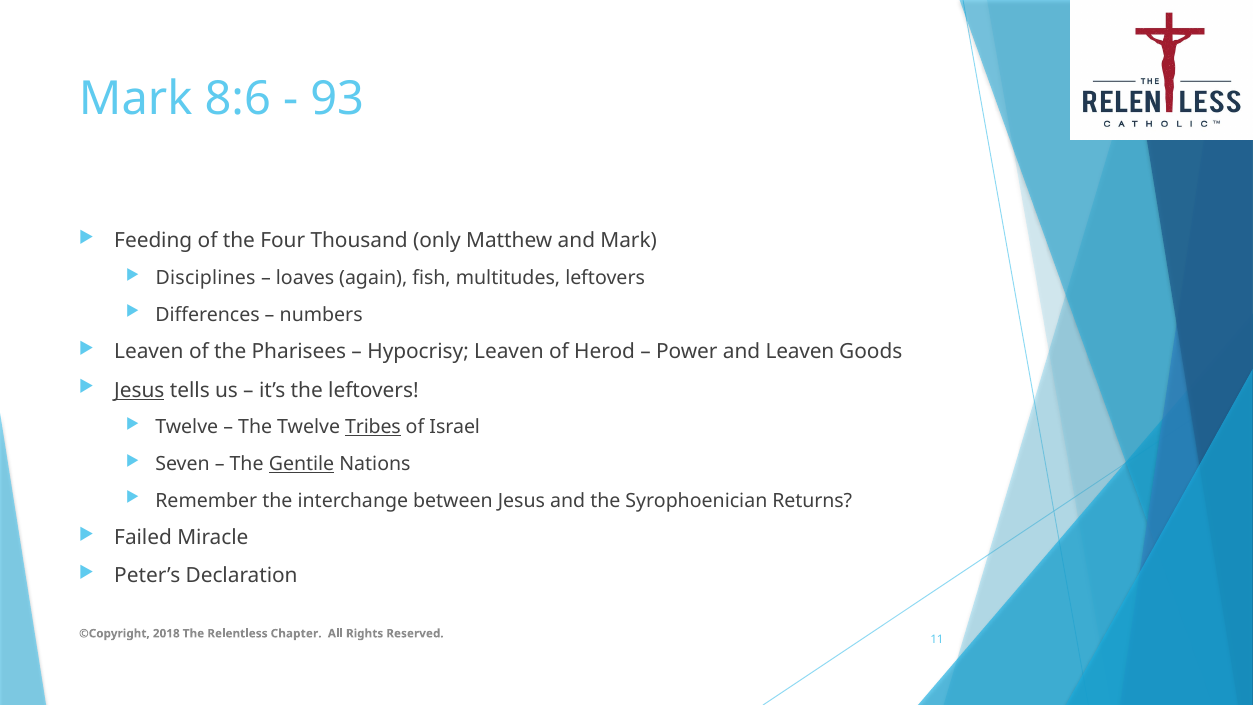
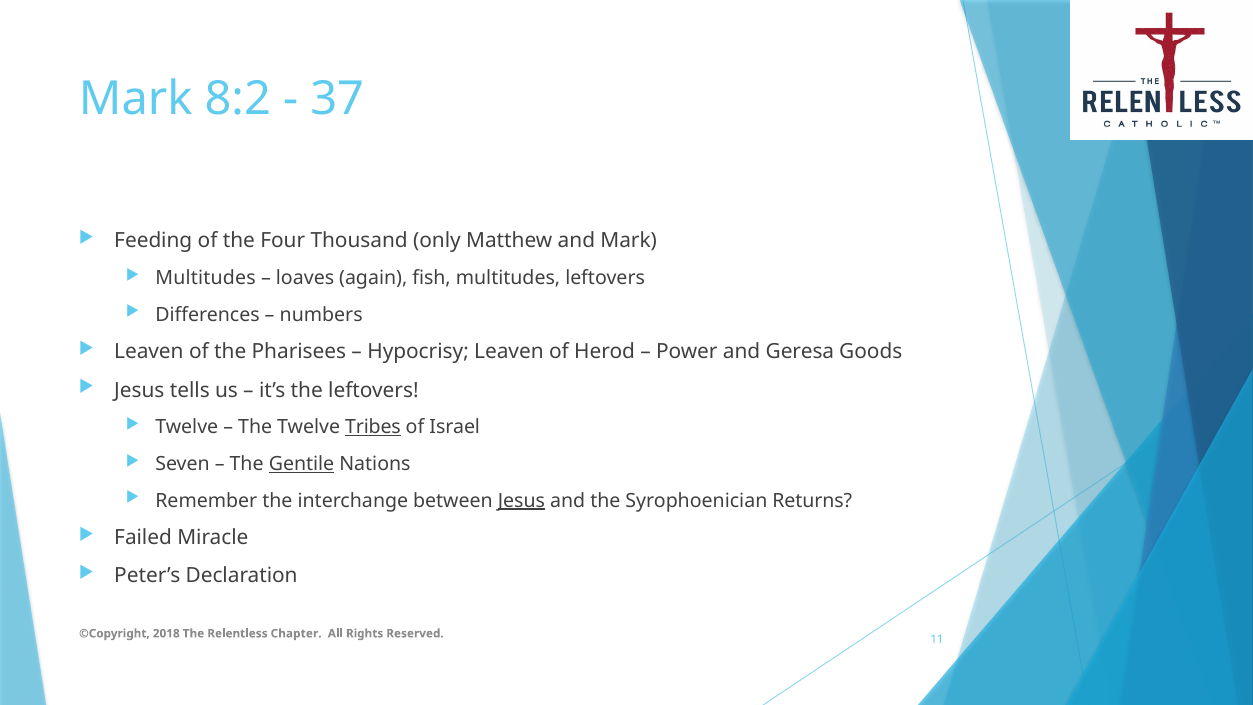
8:6: 8:6 -> 8:2
93: 93 -> 37
Disciplines at (206, 278): Disciplines -> Multitudes
and Leaven: Leaven -> Geresa
Jesus at (139, 390) underline: present -> none
Jesus at (521, 500) underline: none -> present
